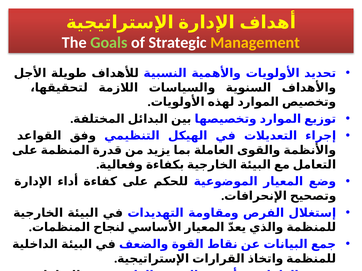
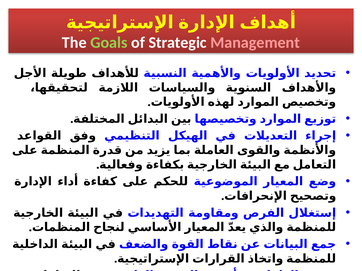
Management colour: yellow -> pink
